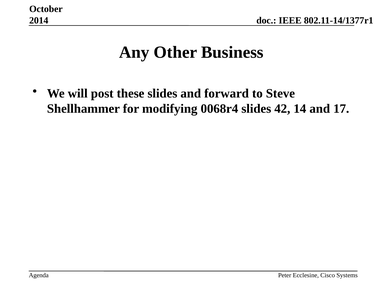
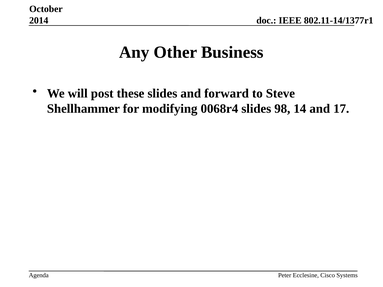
42: 42 -> 98
